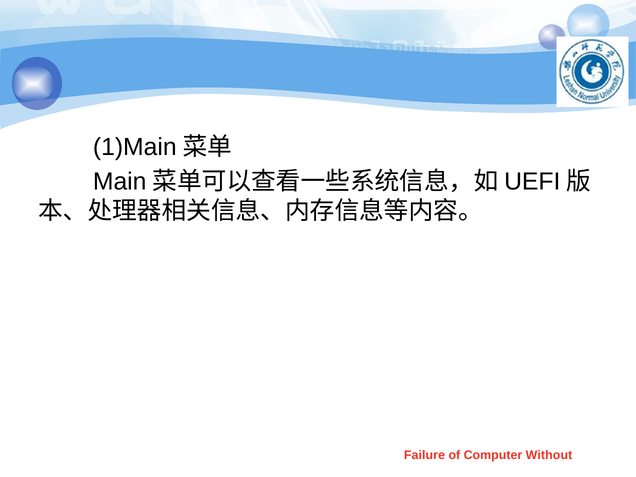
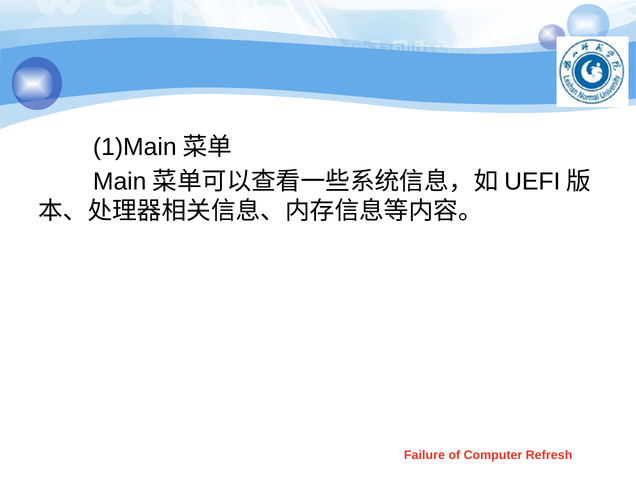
Without: Without -> Refresh
